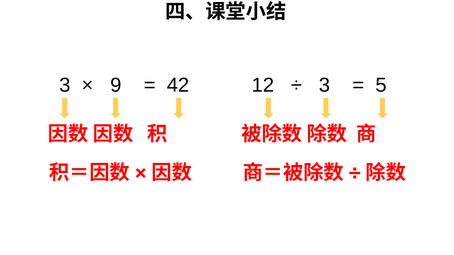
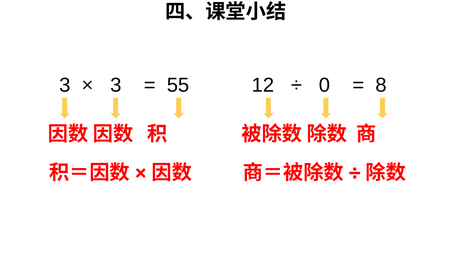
9 at (116, 85): 9 -> 3
42: 42 -> 55
3 at (324, 85): 3 -> 0
5: 5 -> 8
